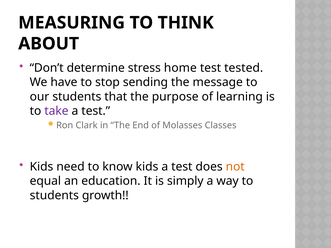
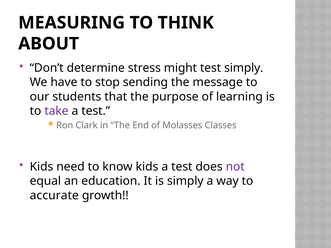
home: home -> might
test tested: tested -> simply
not colour: orange -> purple
students at (54, 196): students -> accurate
